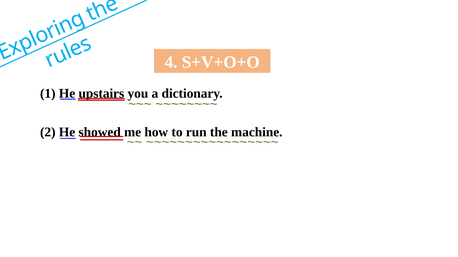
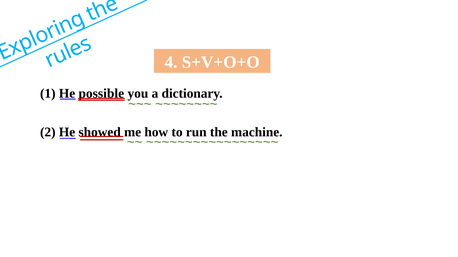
upstairs: upstairs -> possible
